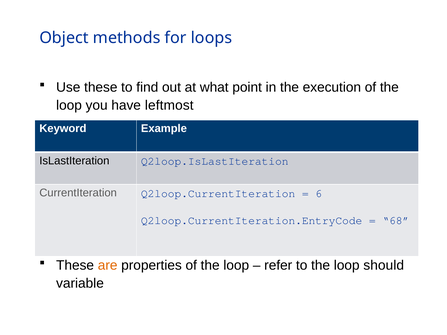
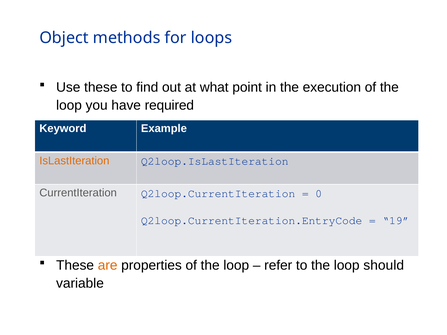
leftmost: leftmost -> required
IsLastIteration colour: black -> orange
6: 6 -> 0
68: 68 -> 19
